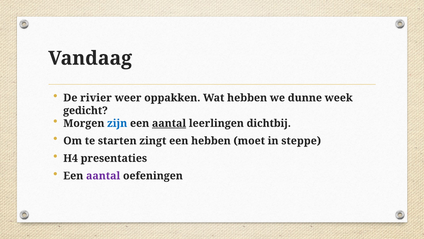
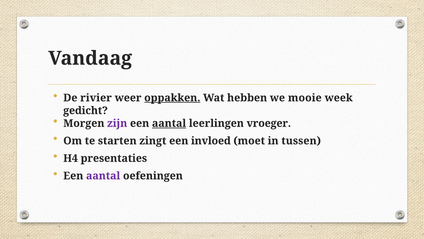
oppakken underline: none -> present
dunne: dunne -> mooie
zijn colour: blue -> purple
dichtbij: dichtbij -> vroeger
een hebben: hebben -> invloed
steppe: steppe -> tussen
